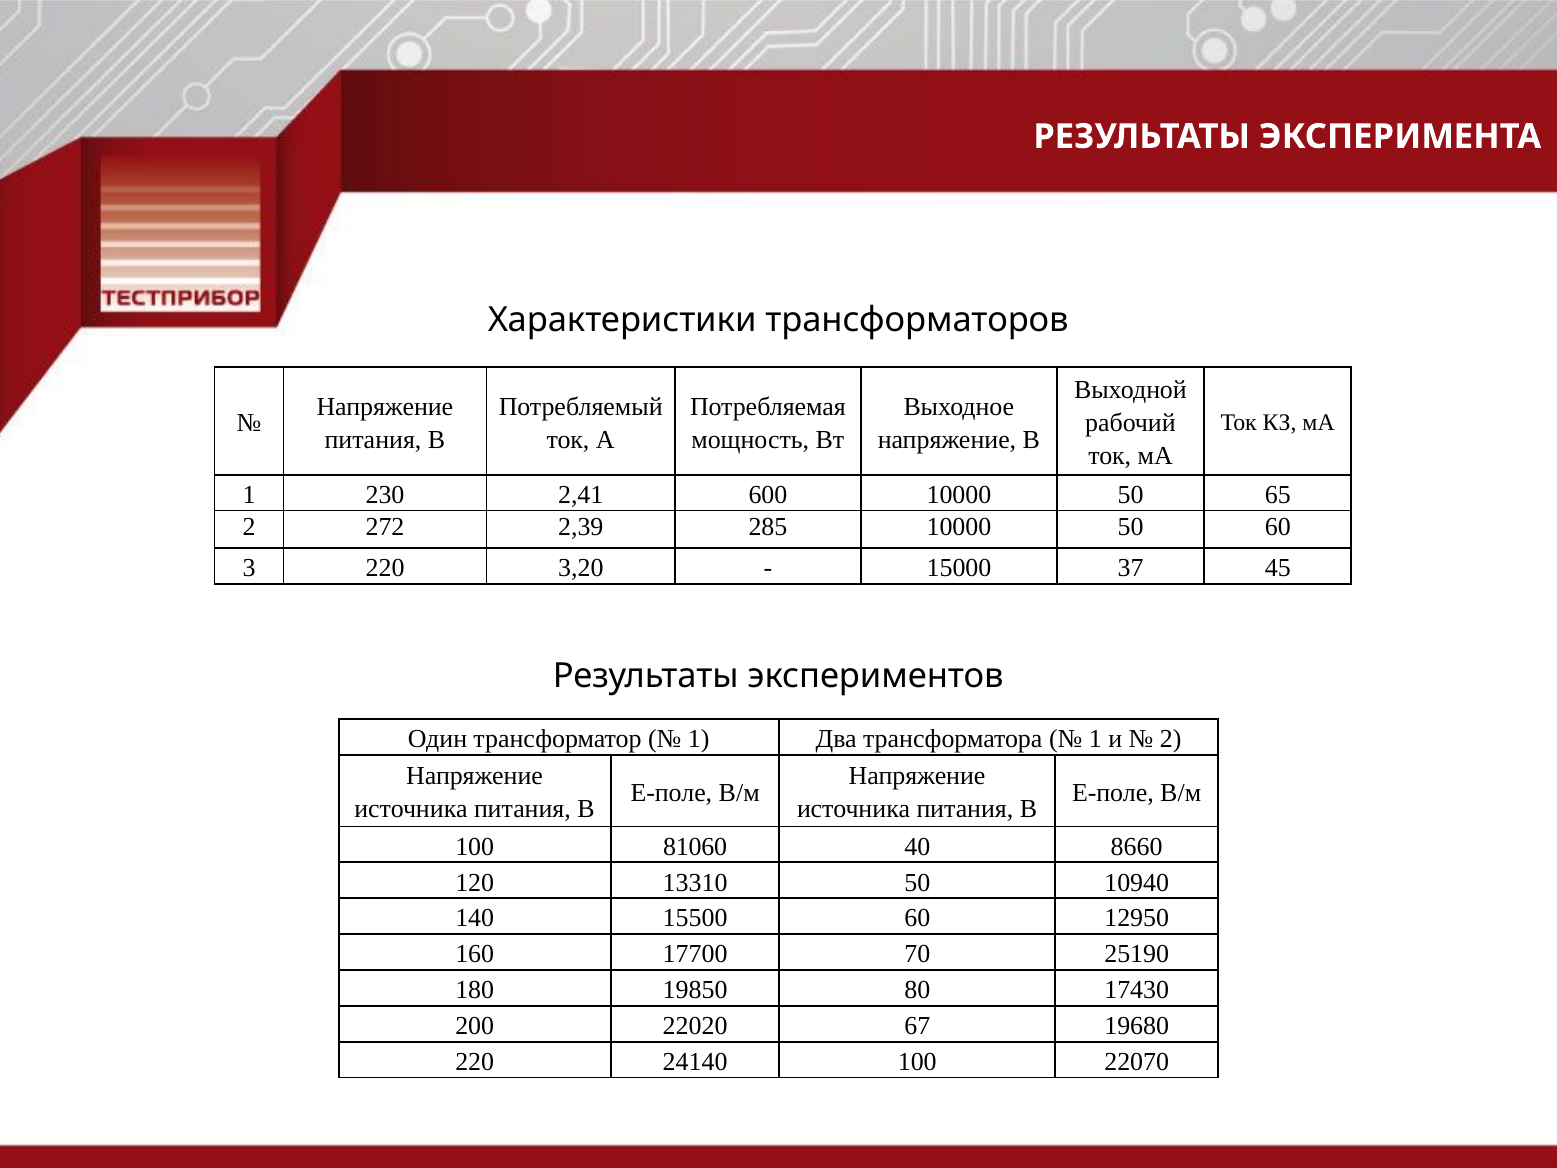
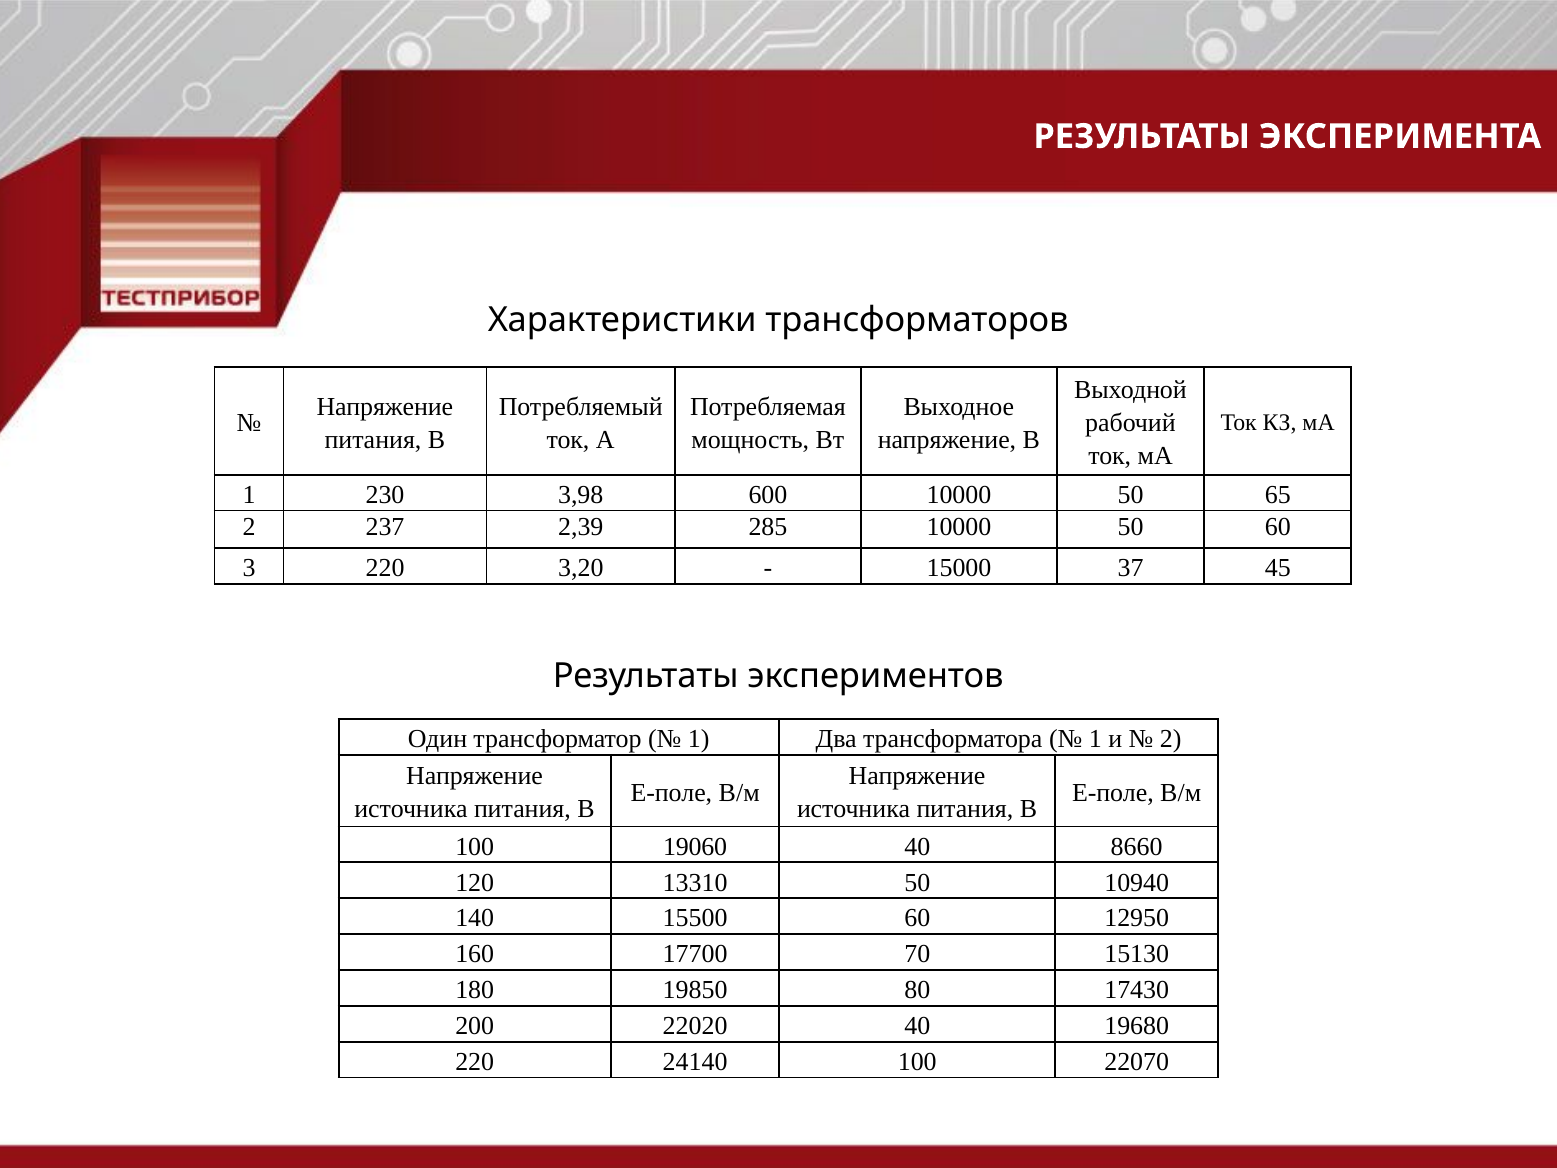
2,41: 2,41 -> 3,98
272: 272 -> 237
81060: 81060 -> 19060
25190: 25190 -> 15130
22020 67: 67 -> 40
